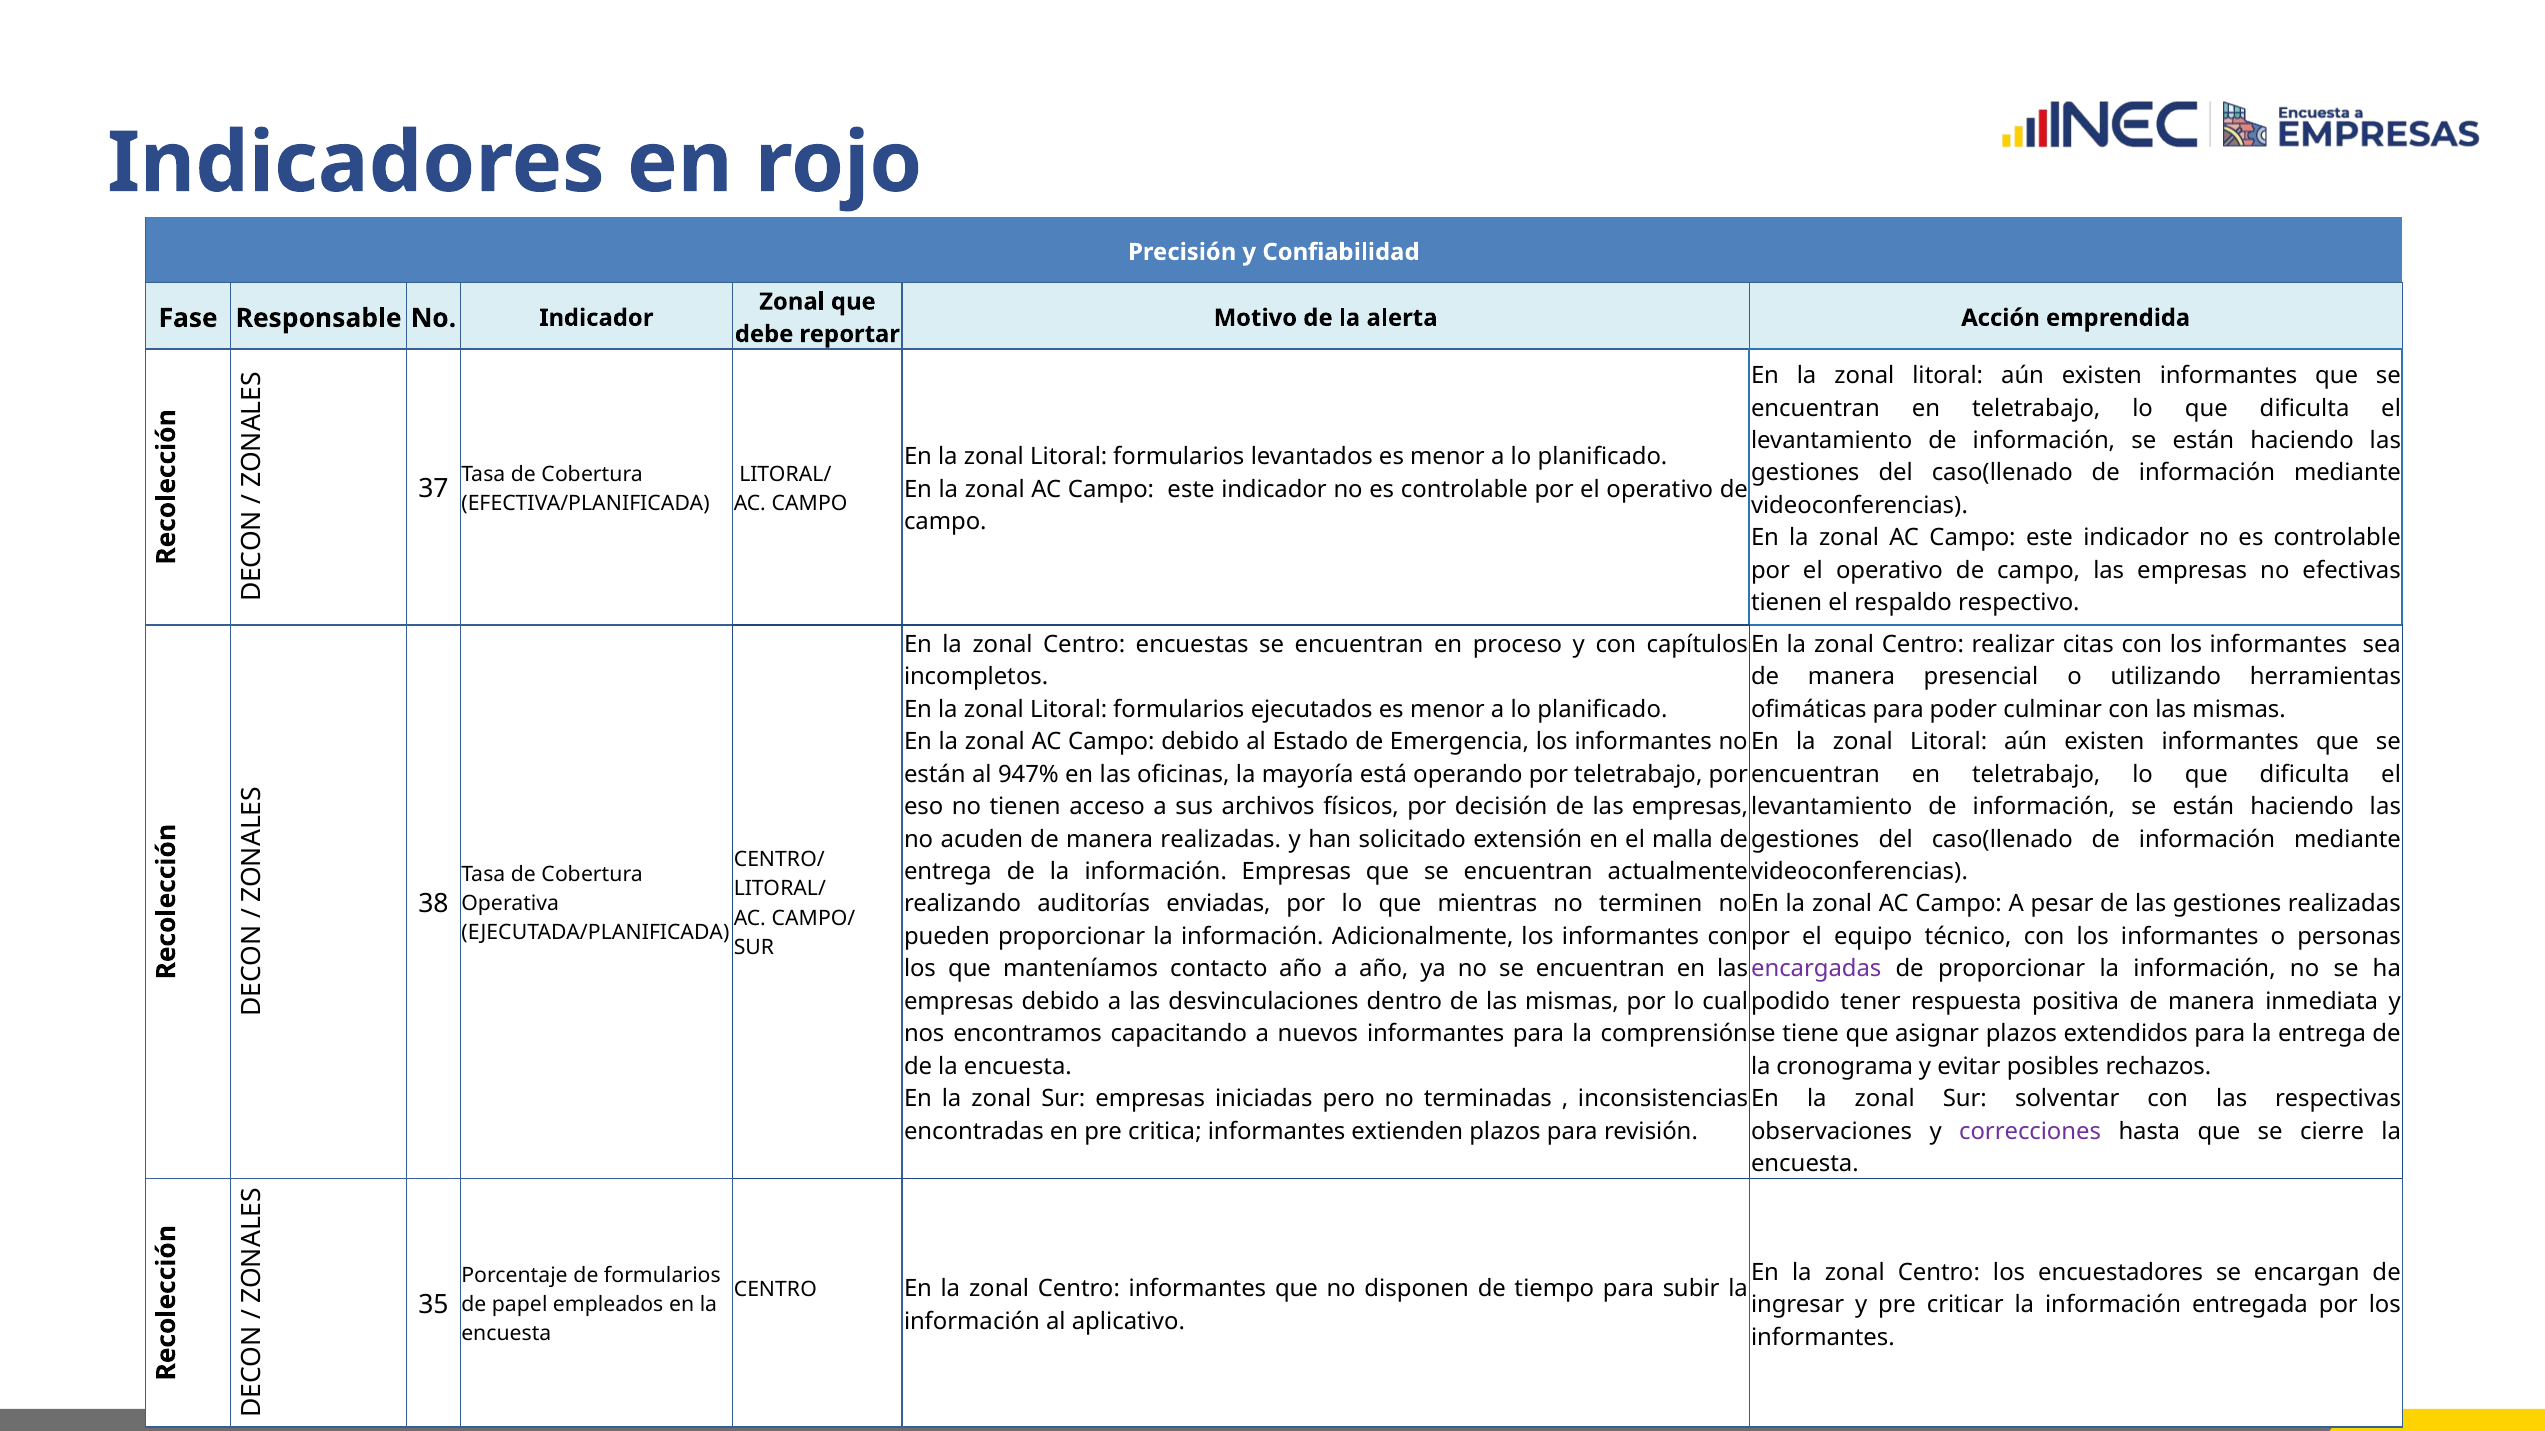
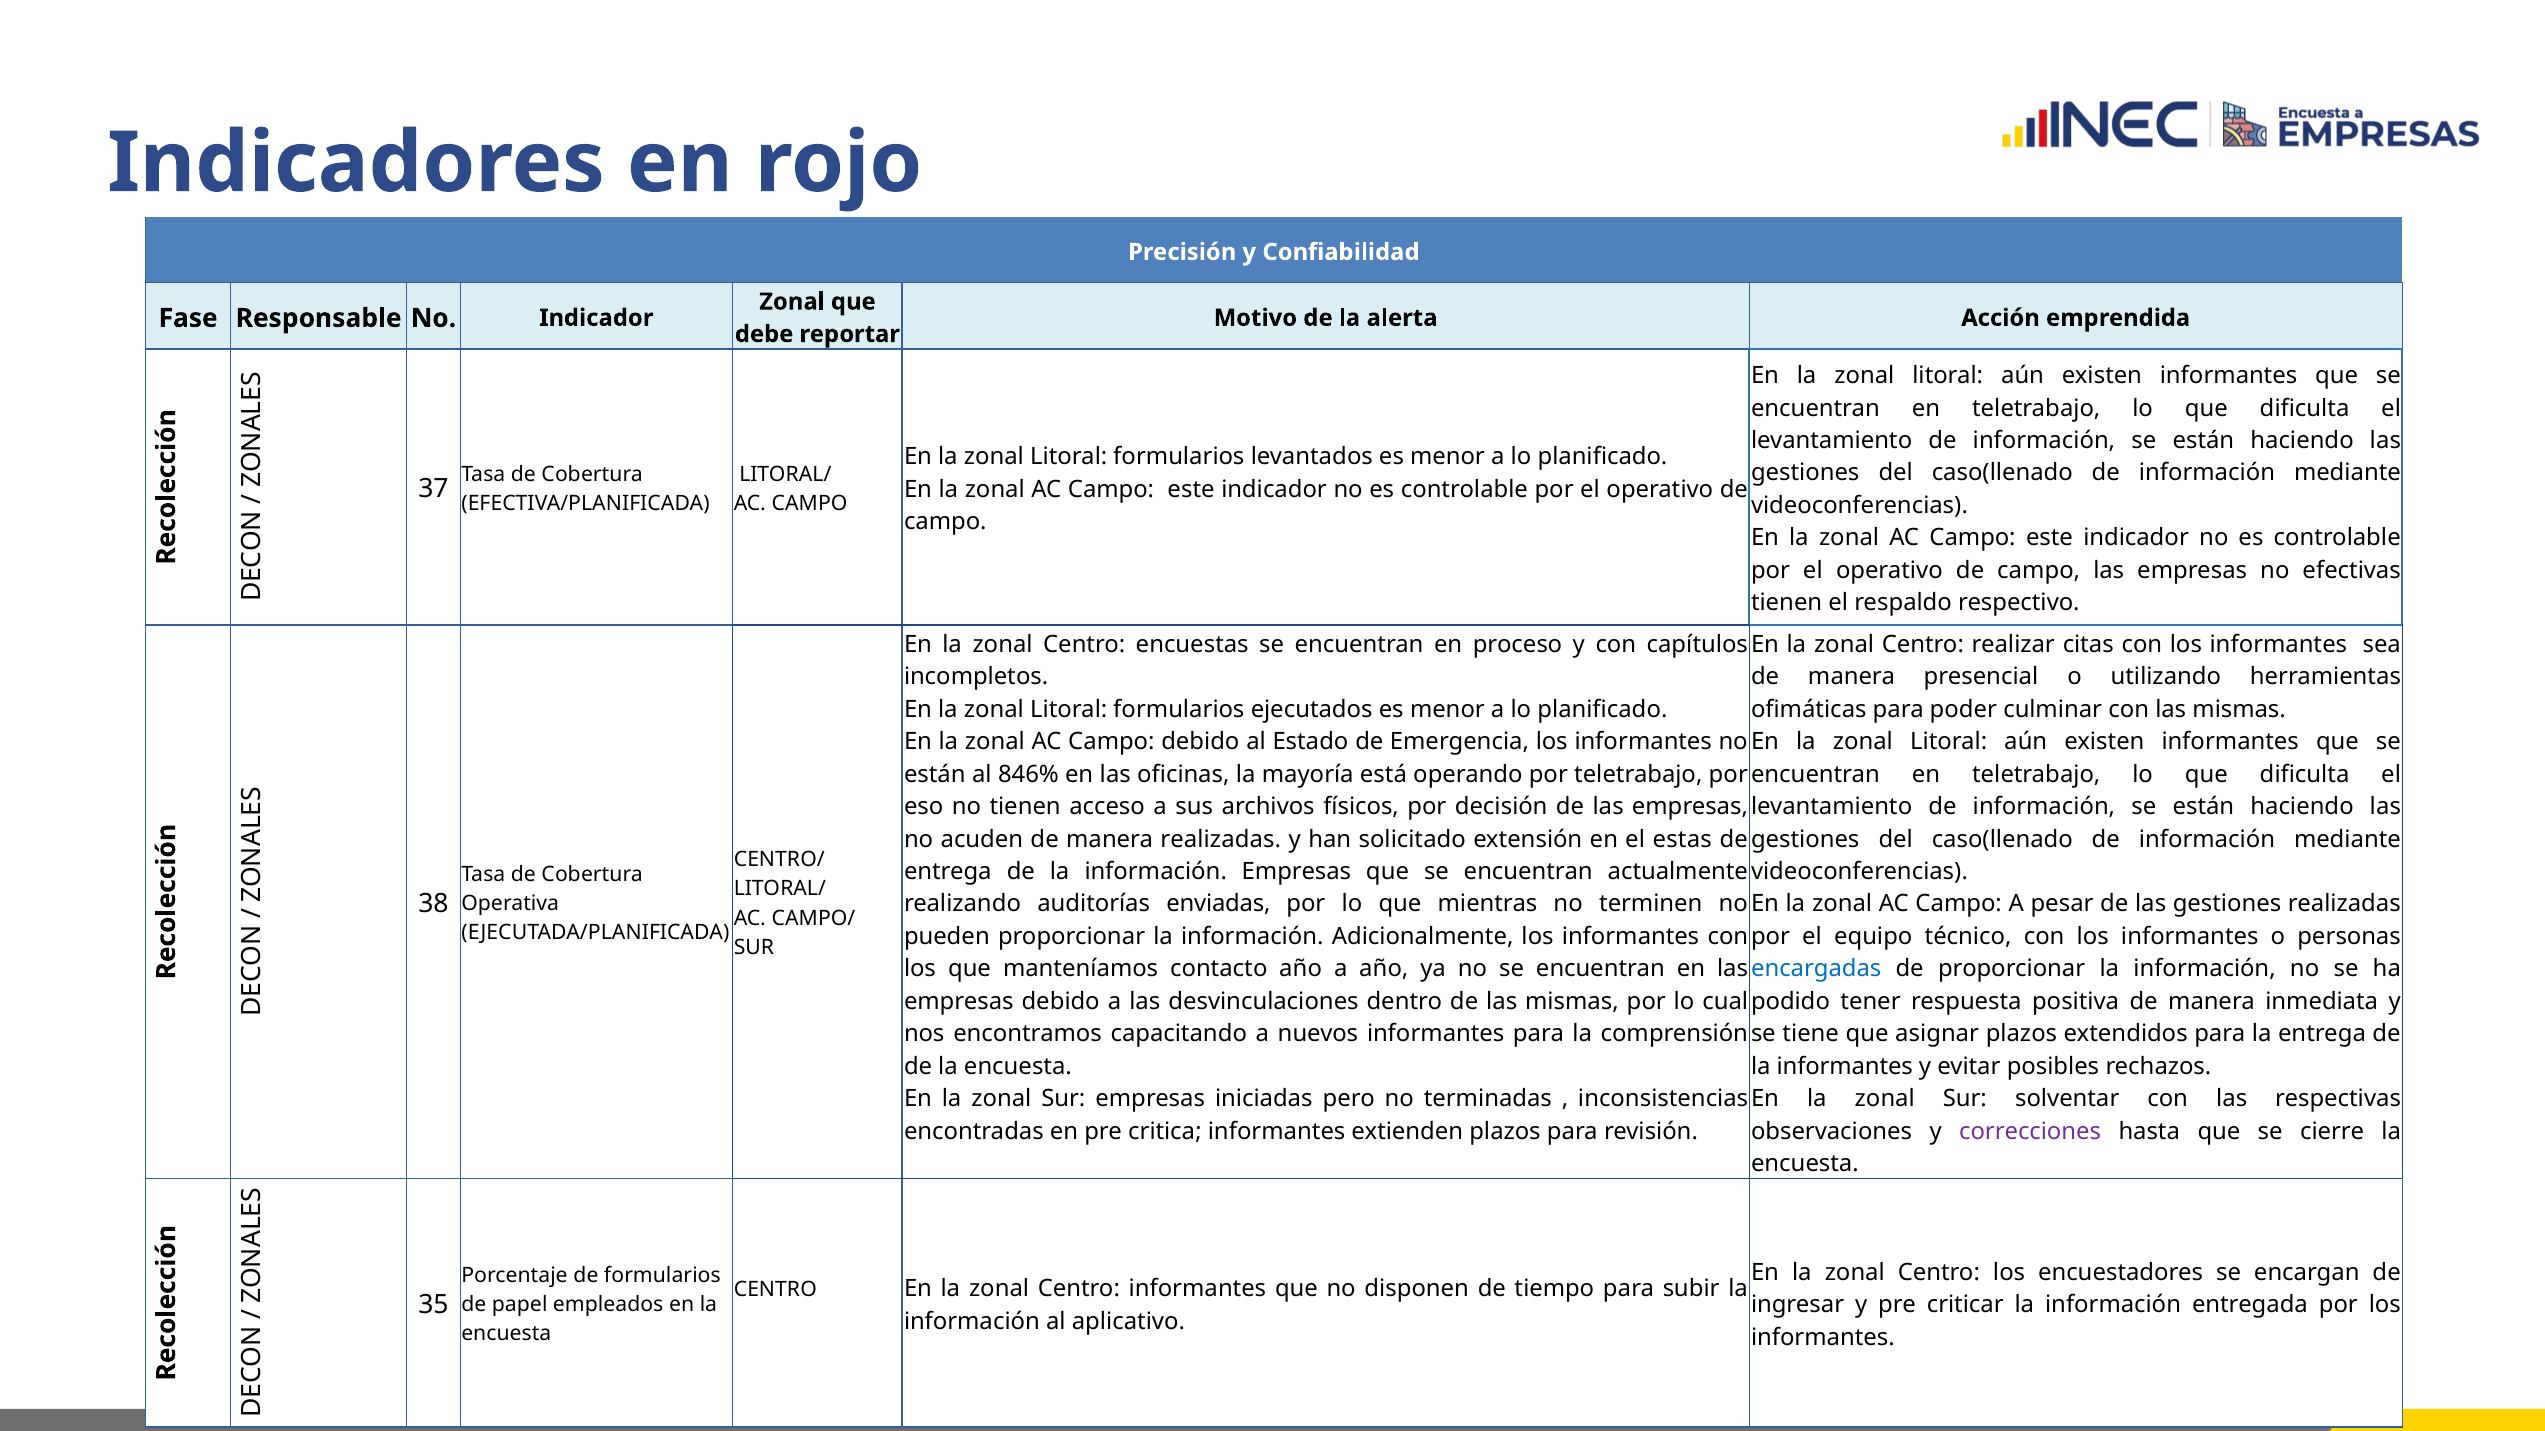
947%: 947% -> 846%
malla: malla -> estas
encargadas colour: purple -> blue
la cronograma: cronograma -> informantes
